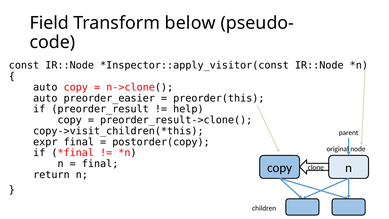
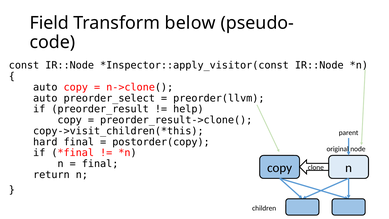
preorder_easier: preorder_easier -> preorder_select
preorder(this: preorder(this -> preorder(llvm
expr: expr -> hard
